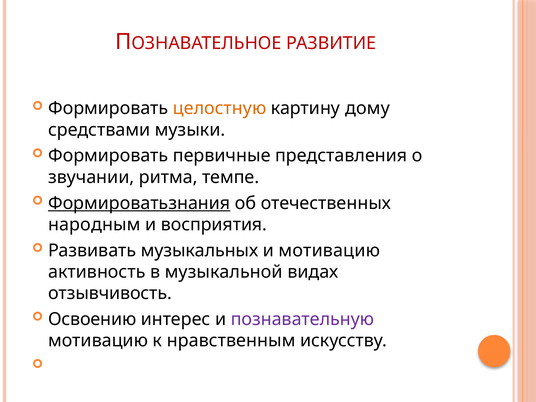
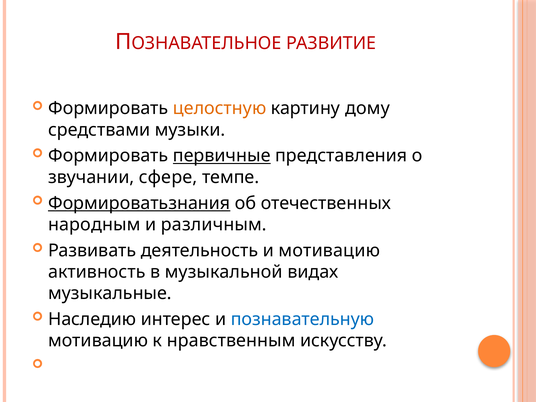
первичные underline: none -> present
ритма: ритма -> сфере
восприятия: восприятия -> различным
музыкальных: музыкальных -> деятельность
отзывчивость: отзывчивость -> музыкальные
Освоению: Освоению -> Наследию
познавательную colour: purple -> blue
